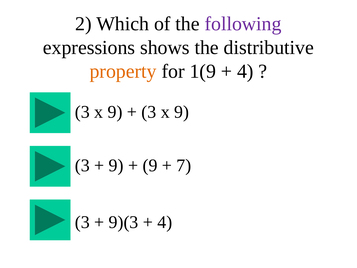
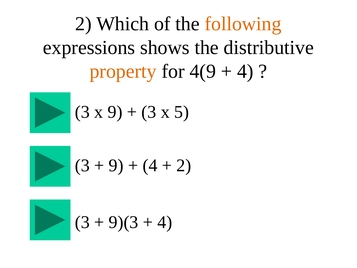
following colour: purple -> orange
1(9: 1(9 -> 4(9
9 at (182, 112): 9 -> 5
9 at (150, 165): 9 -> 4
7 at (184, 165): 7 -> 2
